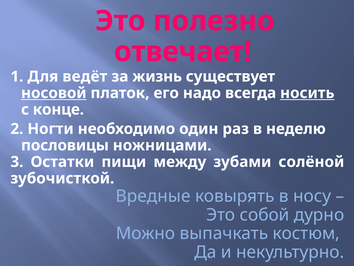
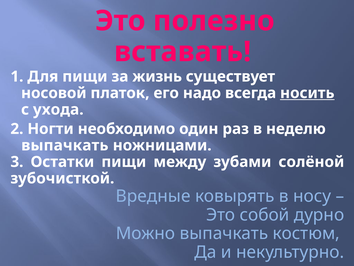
отвечает: отвечает -> вставать
Для ведёт: ведёт -> пищи
носовой underline: present -> none
конце: конце -> ухода
пословицы at (65, 145): пословицы -> выпачкать
